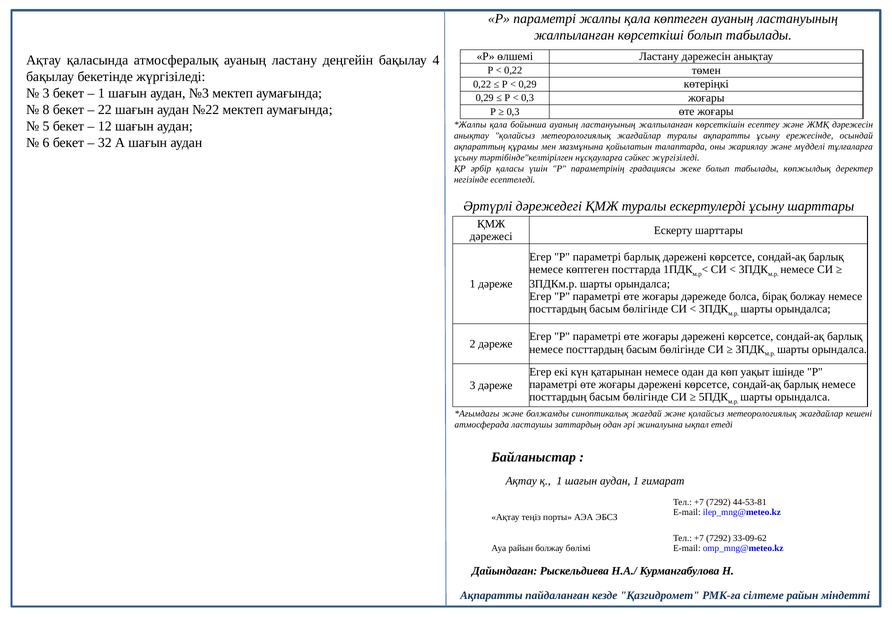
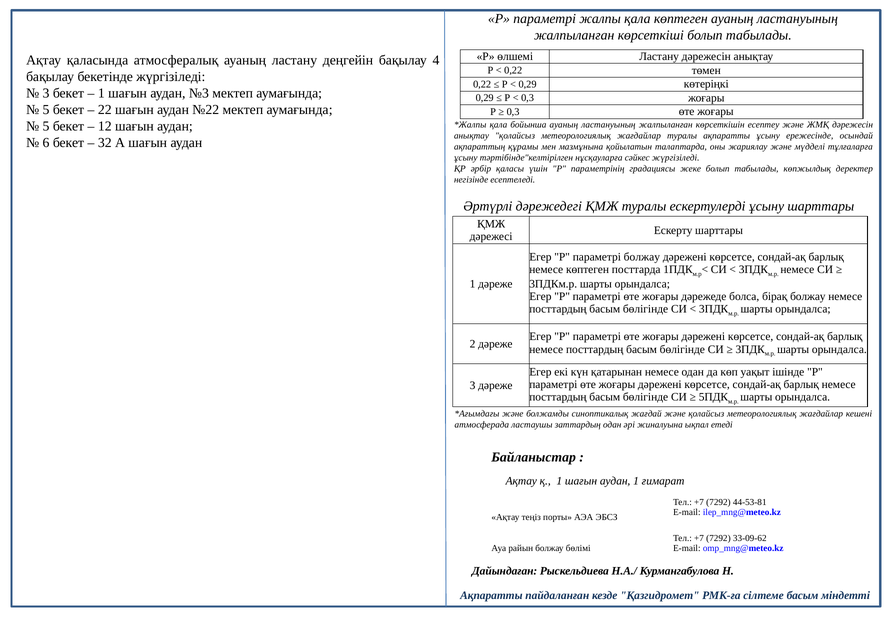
8 at (46, 110): 8 -> 5
параметрі барлық: барлық -> болжау
сілтеме райын: райын -> басым
